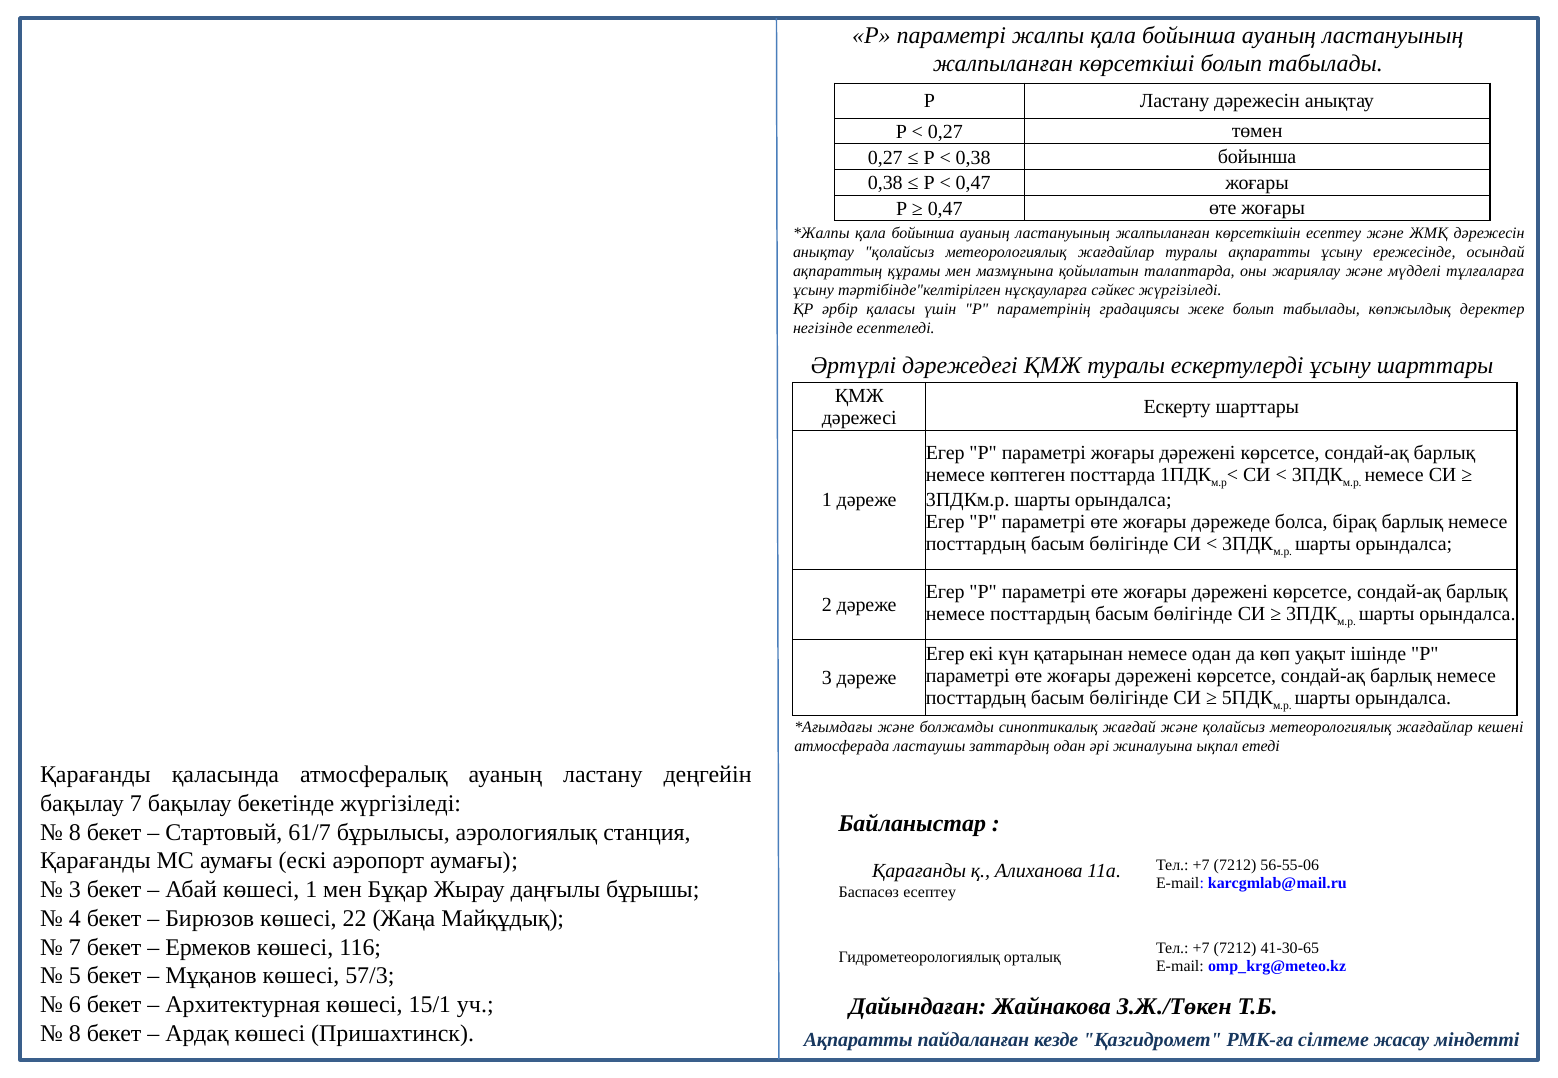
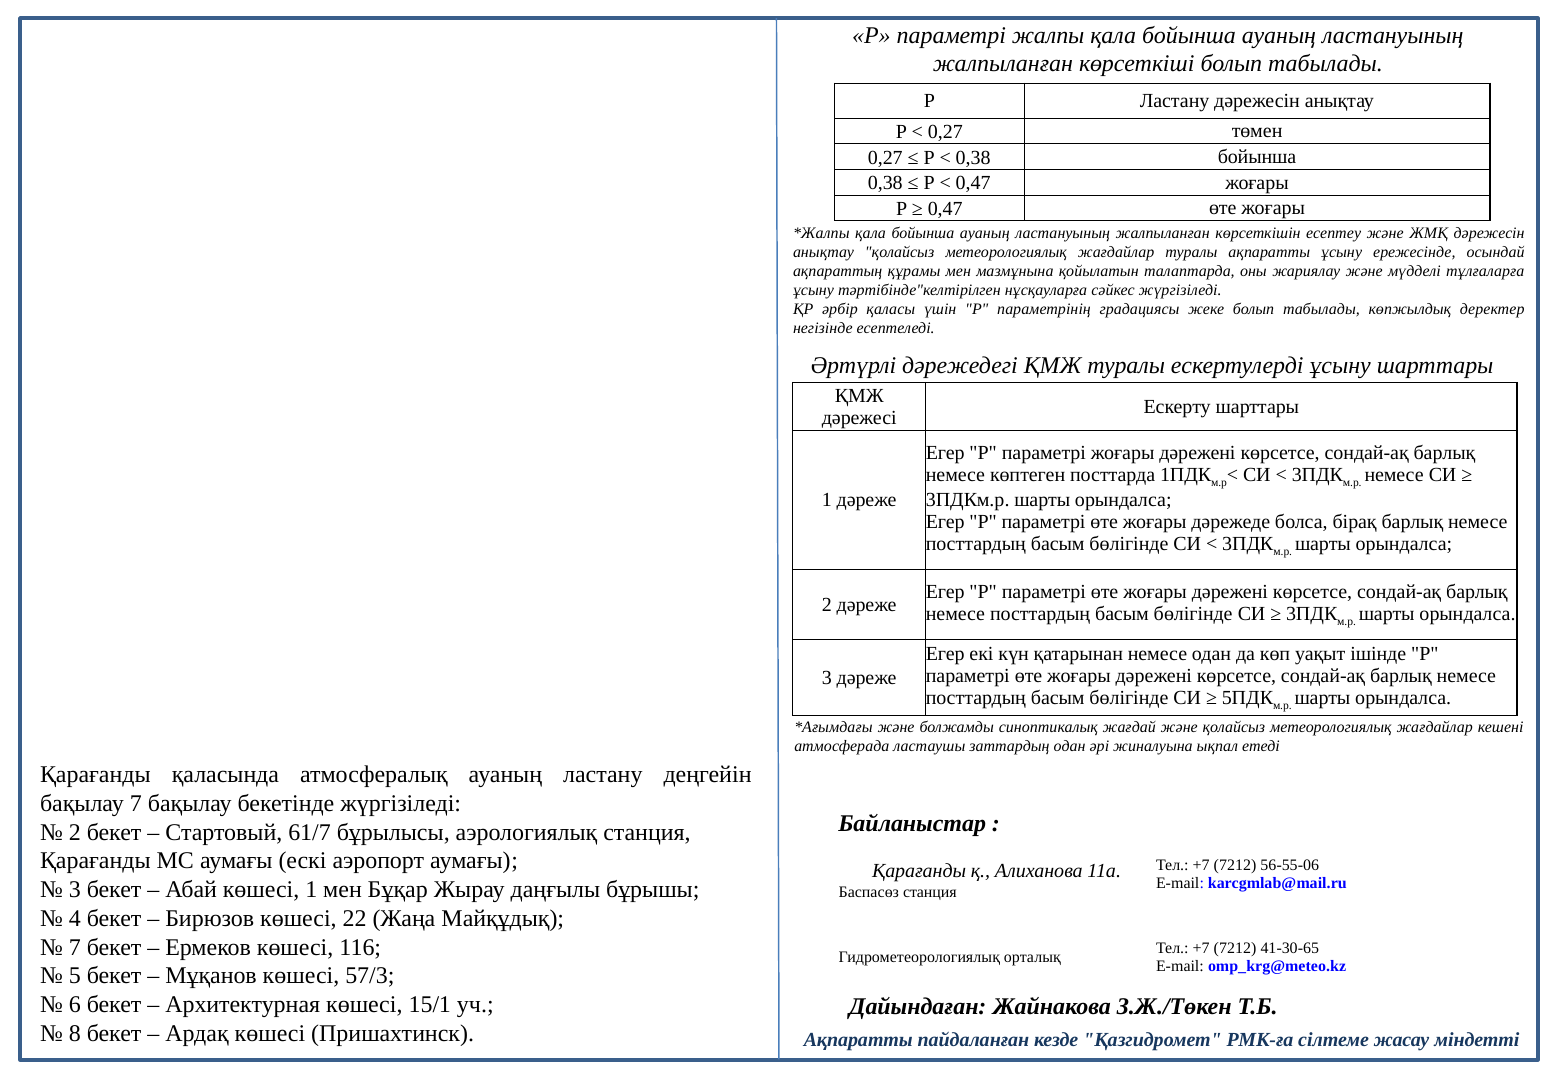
8 at (75, 833): 8 -> 2
Баспасөз есептеу: есептеу -> станция
